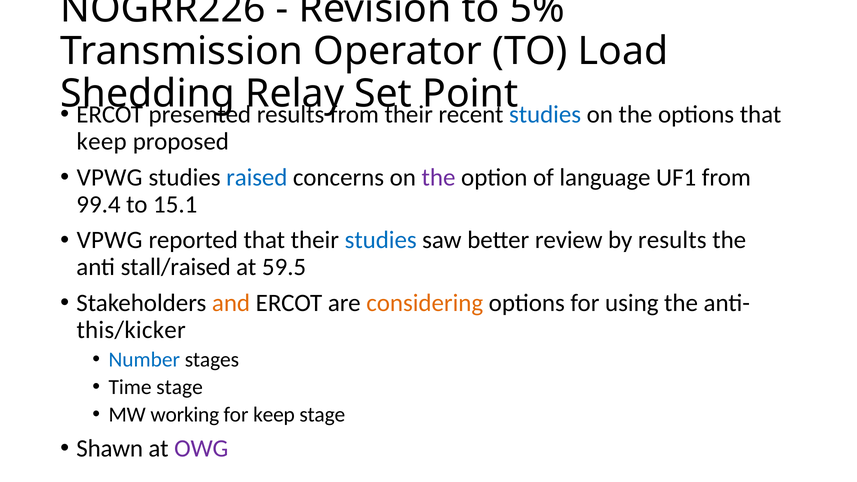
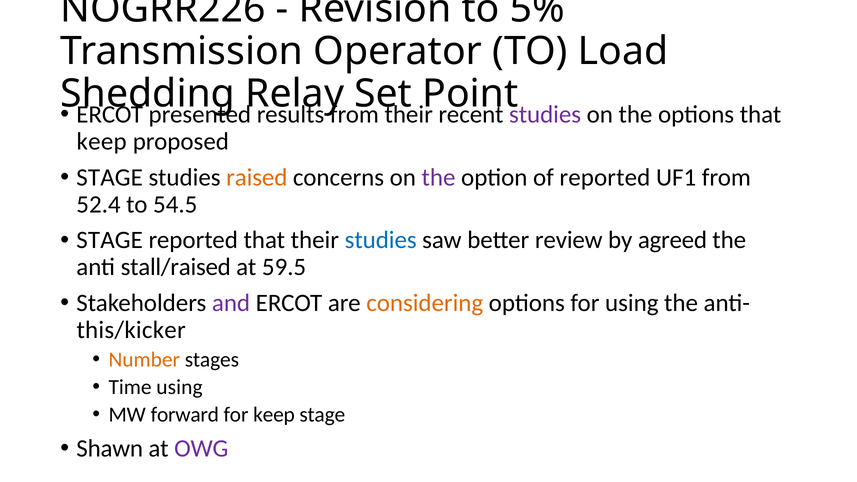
studies at (545, 115) colour: blue -> purple
VPWG at (110, 177): VPWG -> STAGE
raised colour: blue -> orange
of language: language -> reported
99.4: 99.4 -> 52.4
15.1: 15.1 -> 54.5
VPWG at (110, 240): VPWG -> STAGE
by results: results -> agreed
and colour: orange -> purple
Number colour: blue -> orange
Time stage: stage -> using
working: working -> forward
